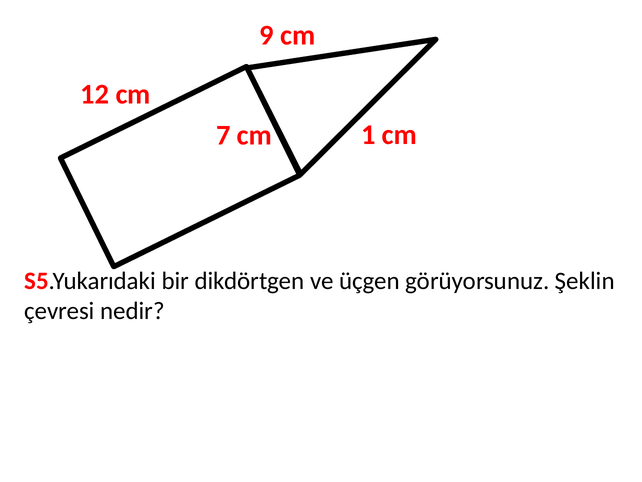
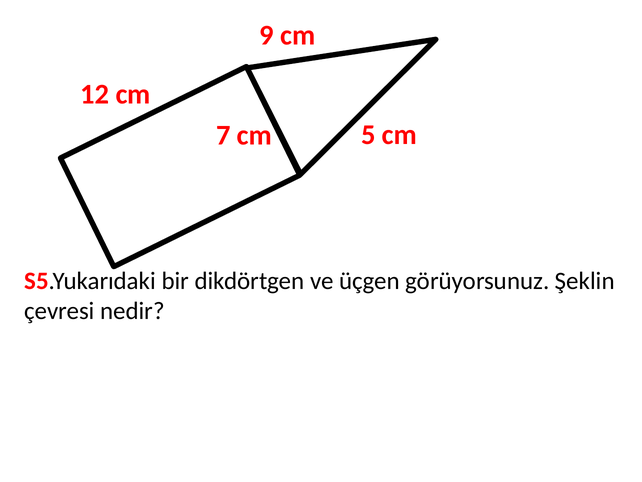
1: 1 -> 5
